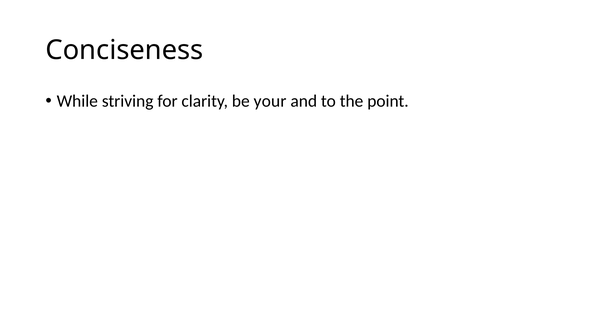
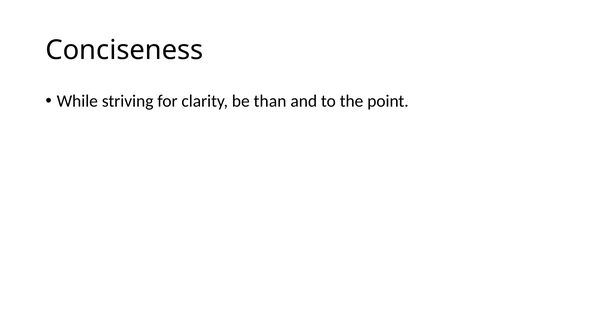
your: your -> than
